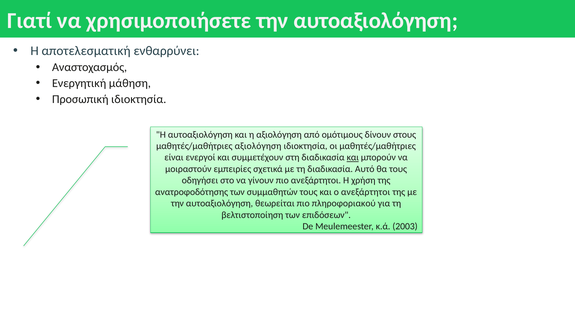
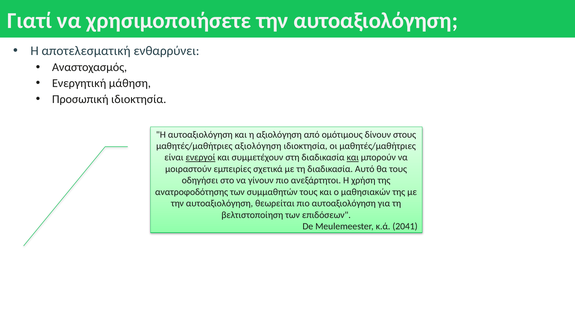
ενεργοί underline: none -> present
ο ανεξάρτητοι: ανεξάρτητοι -> μαθησιακών
πιο πληροφοριακού: πληροφοριακού -> αυτοαξιολόγηση
2003: 2003 -> 2041
